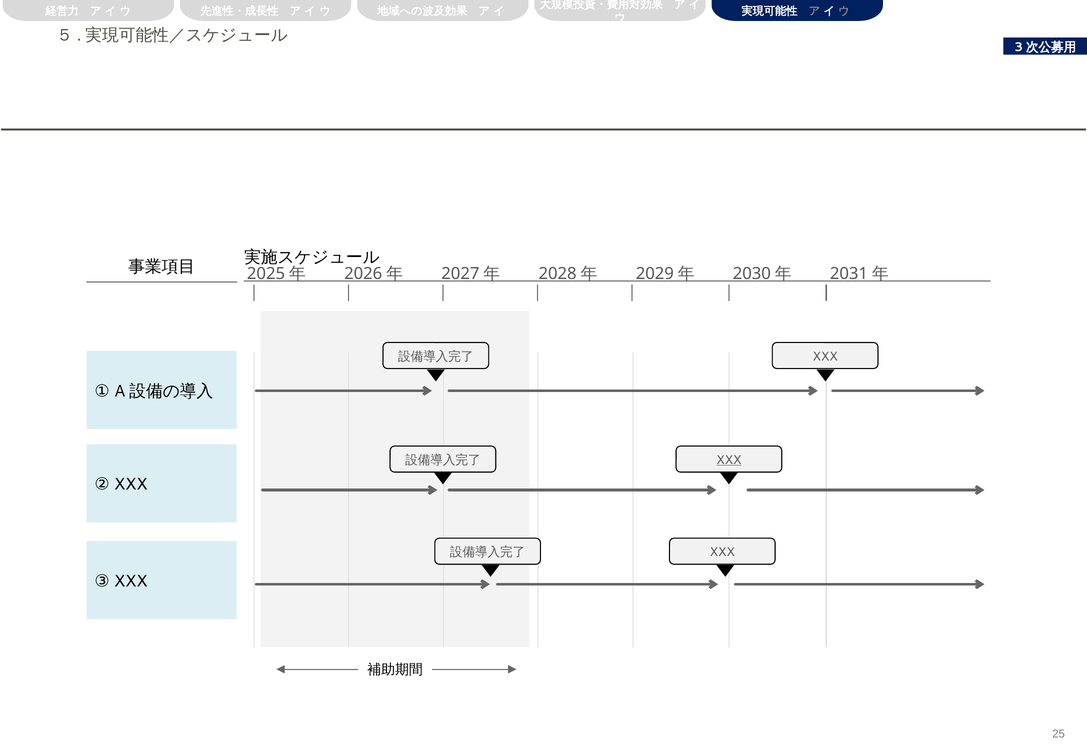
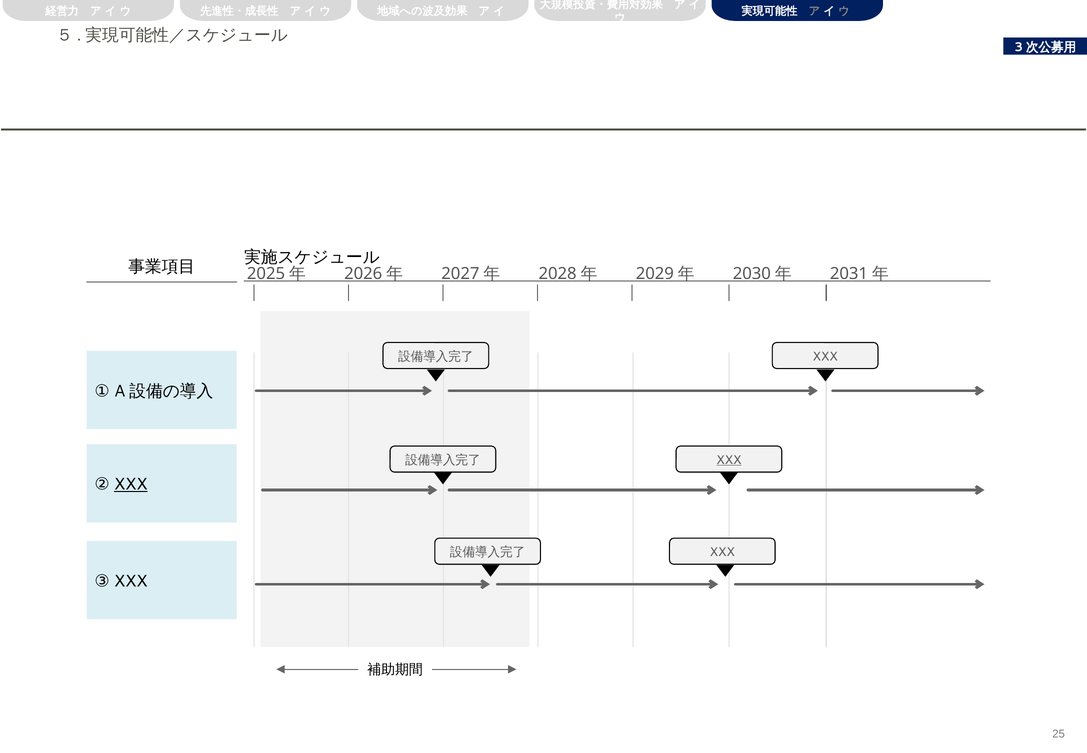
XXX at (131, 484) underline: none -> present
